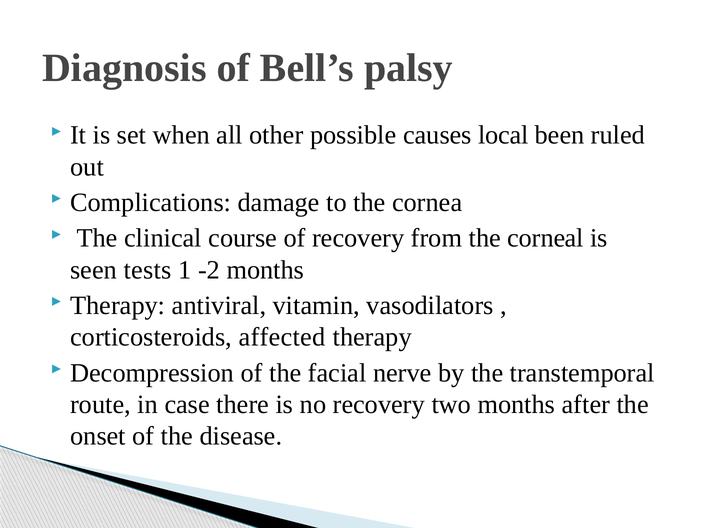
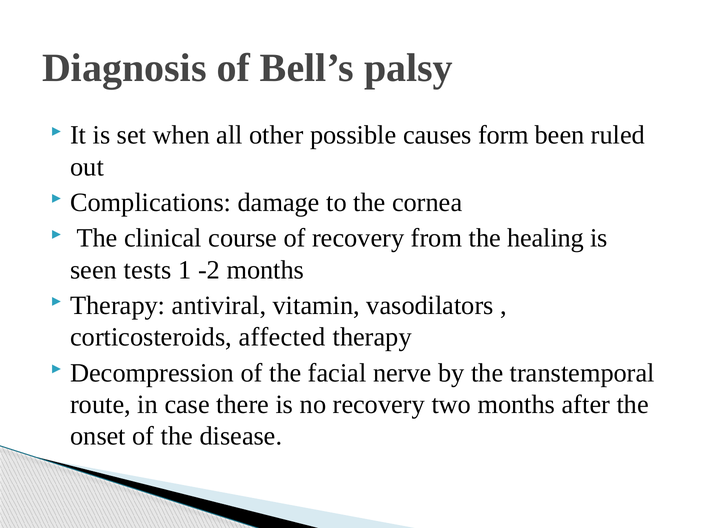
local: local -> form
corneal: corneal -> healing
